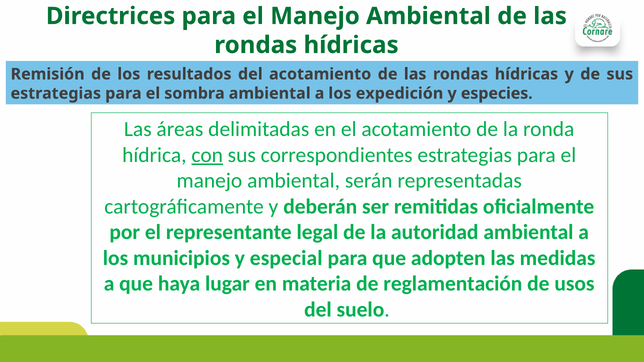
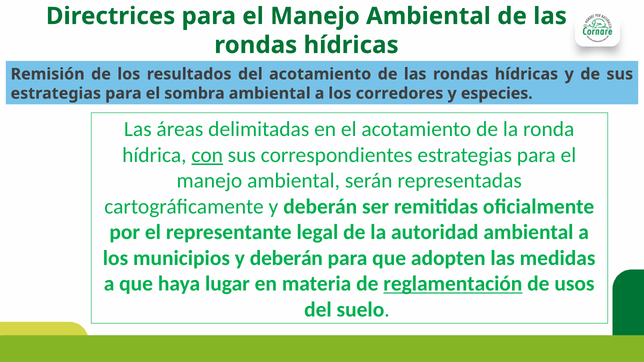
expedición: expedición -> corredores
municipios y especial: especial -> deberán
reglamentación underline: none -> present
